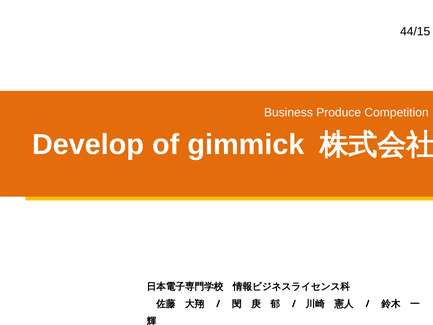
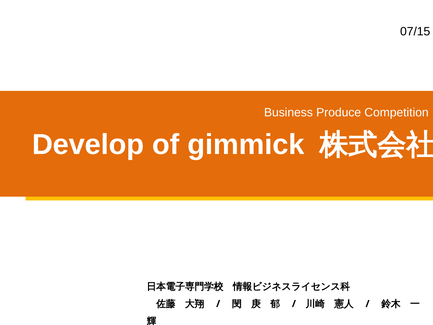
44/15: 44/15 -> 07/15
